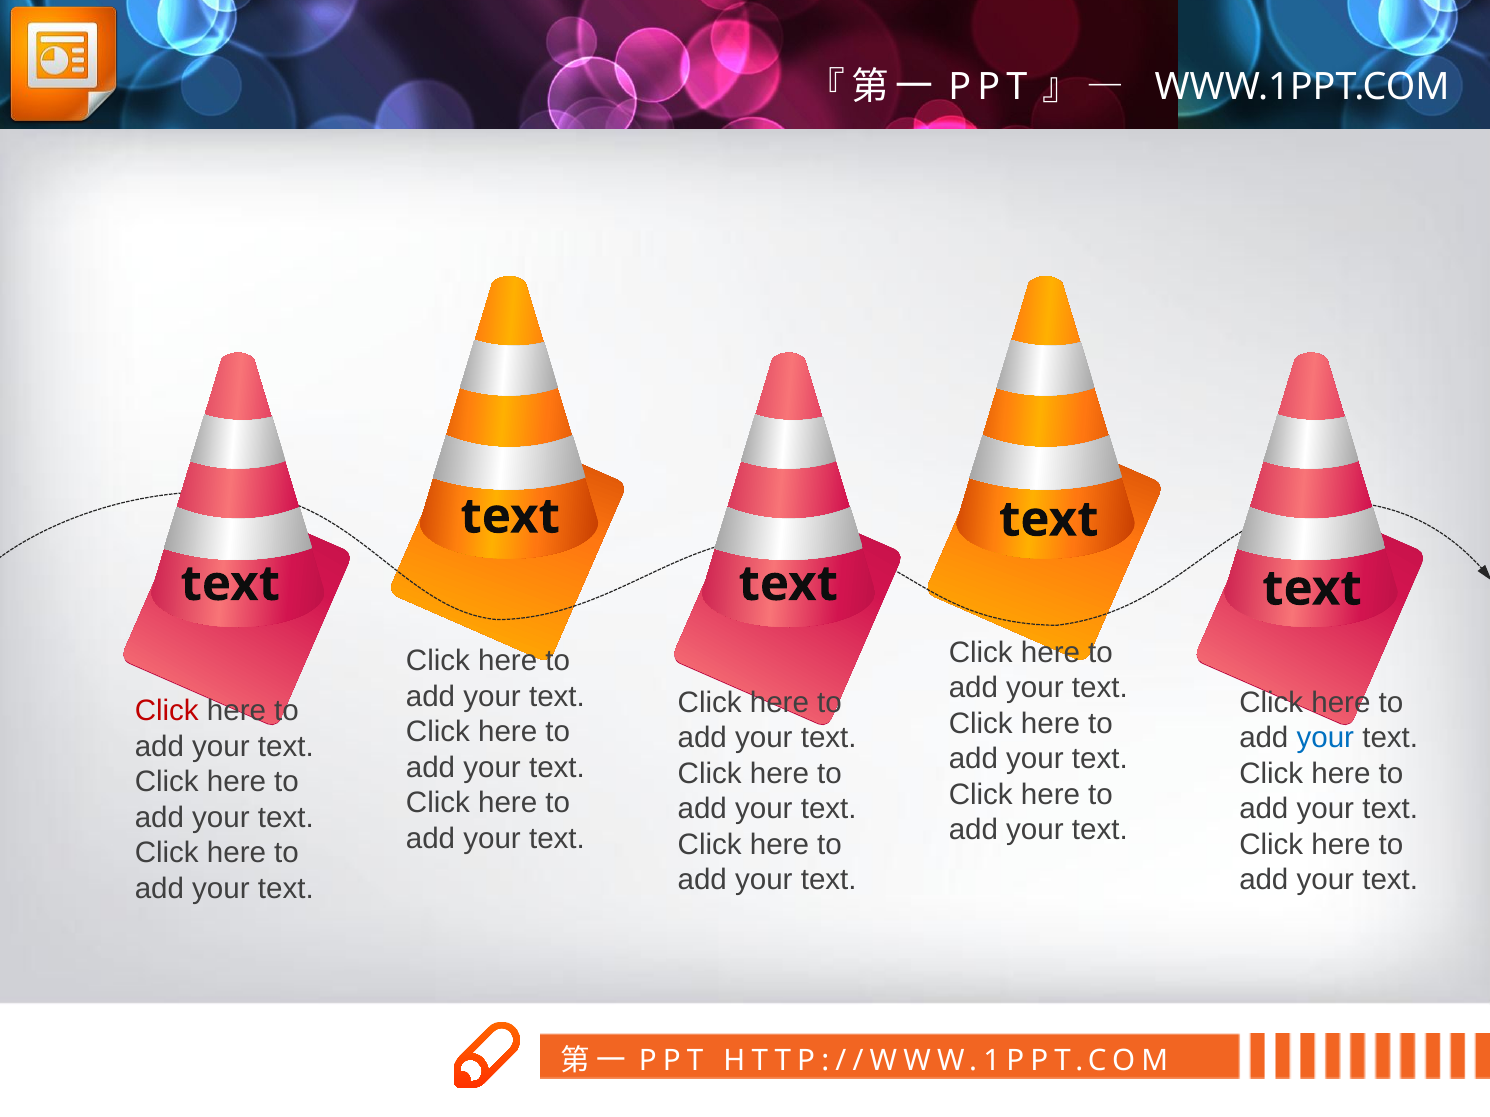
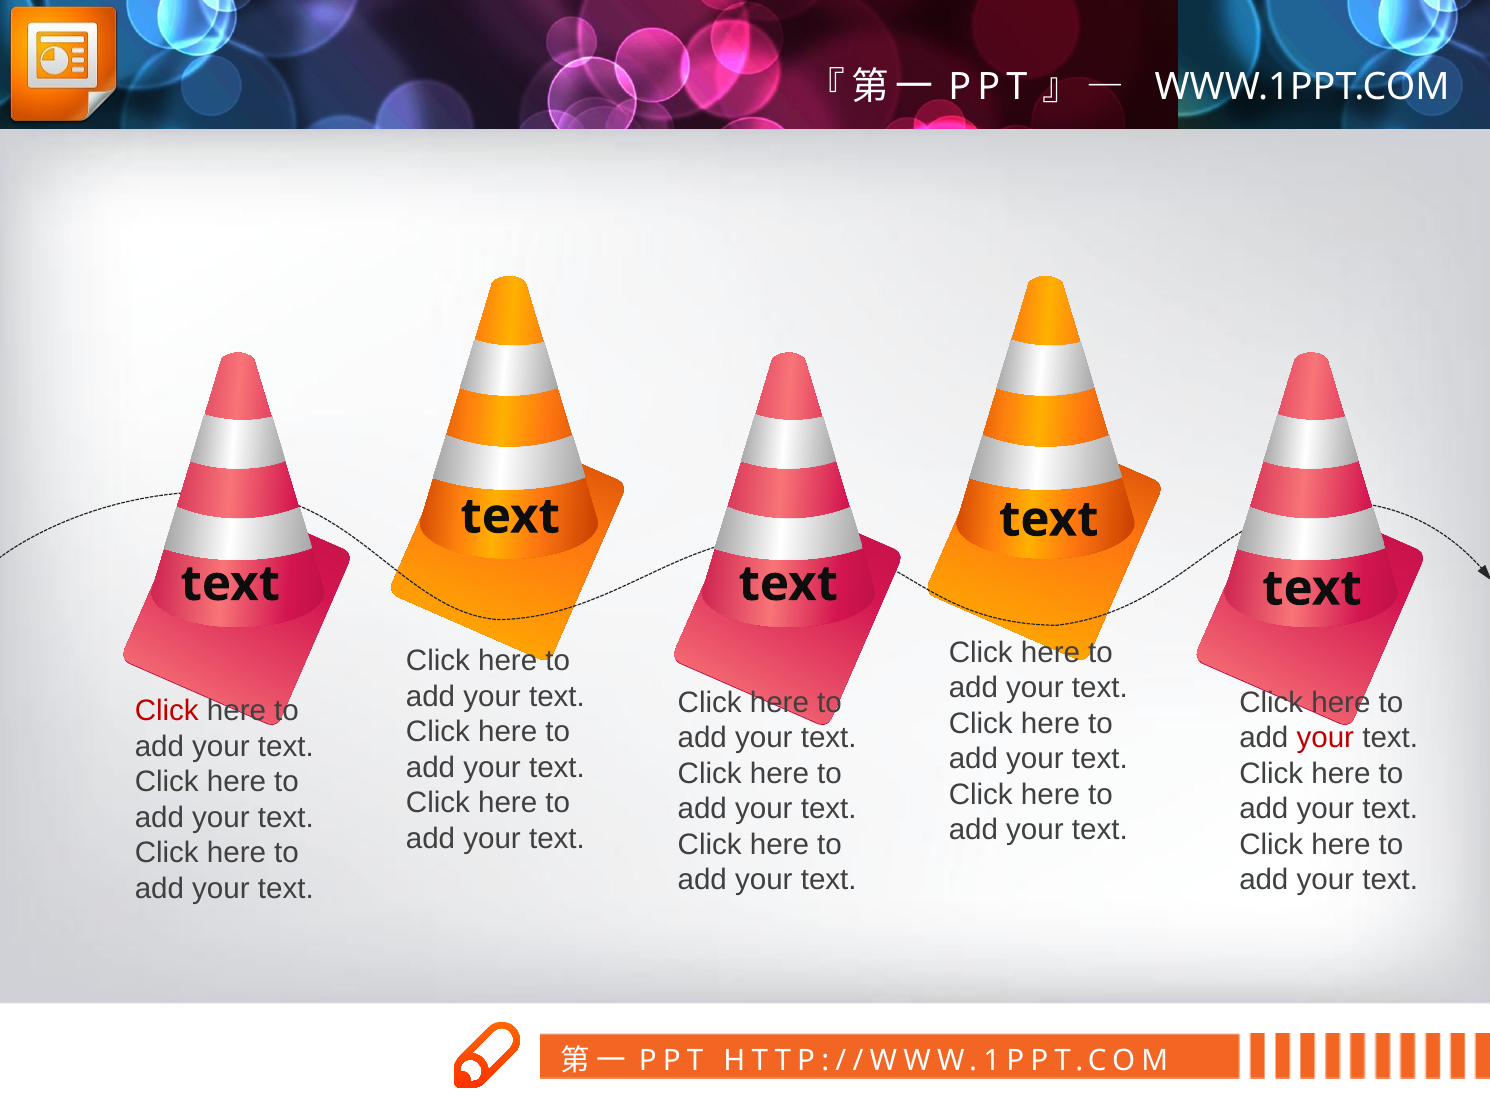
your at (1325, 738) colour: blue -> red
